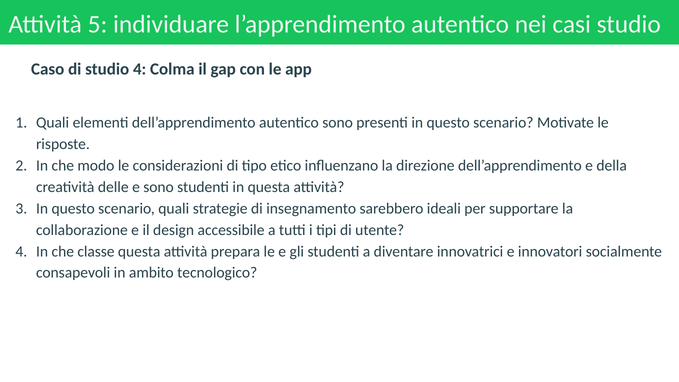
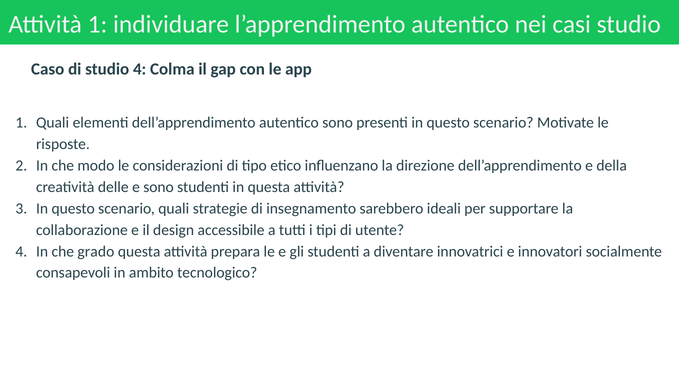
Attività 5: 5 -> 1
classe: classe -> grado
